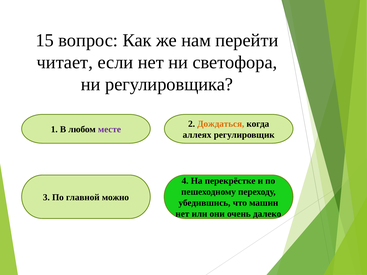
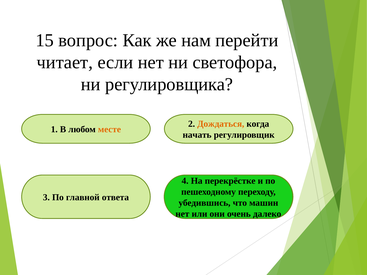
месте colour: purple -> orange
аллеях: аллеях -> начать
можно: можно -> ответа
